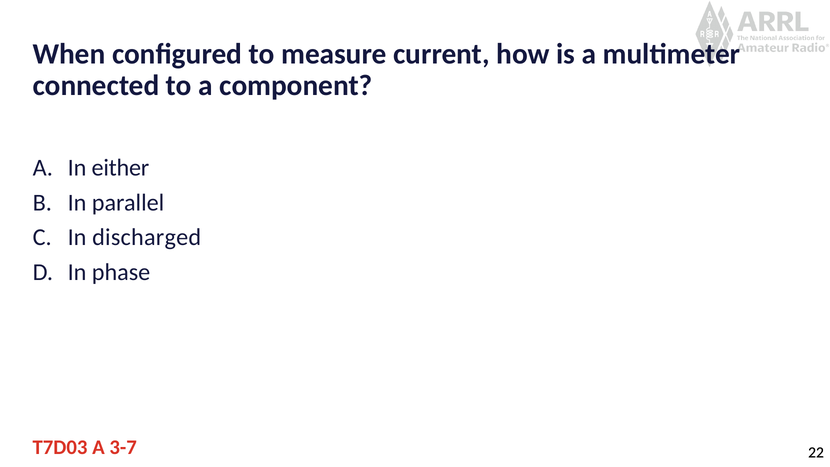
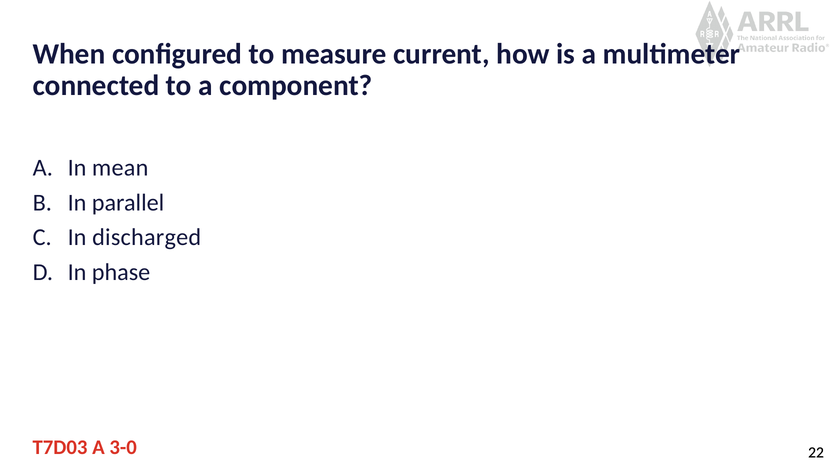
either: either -> mean
3-7: 3-7 -> 3-0
